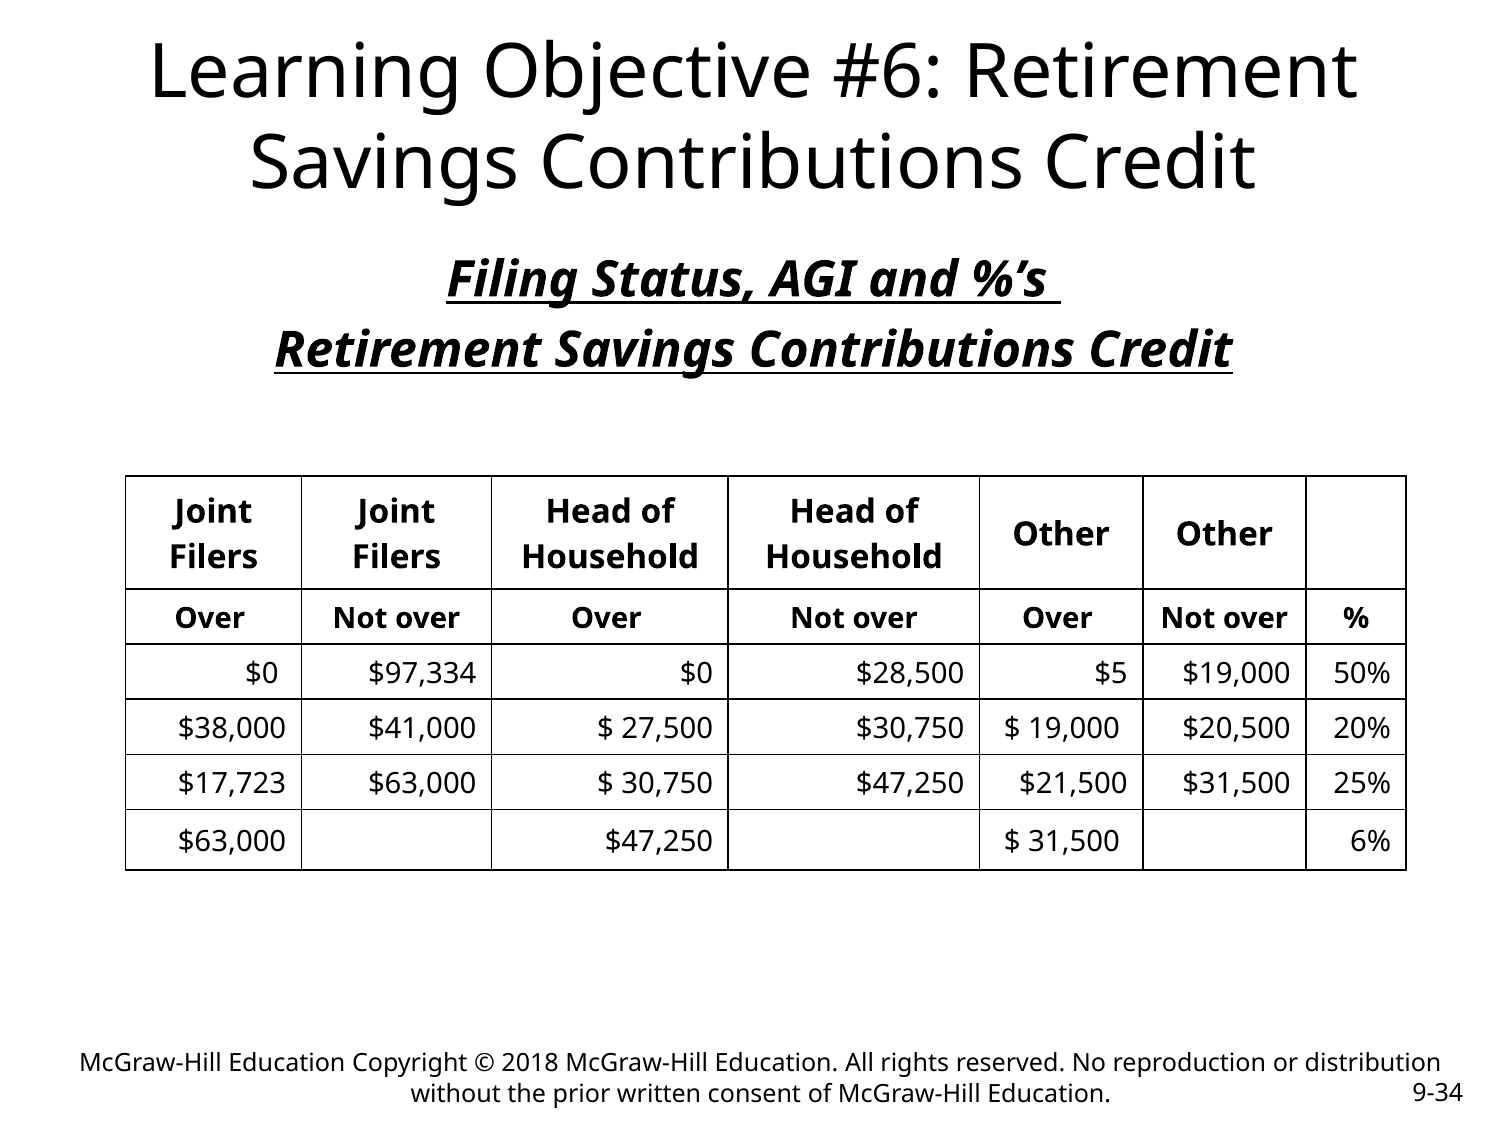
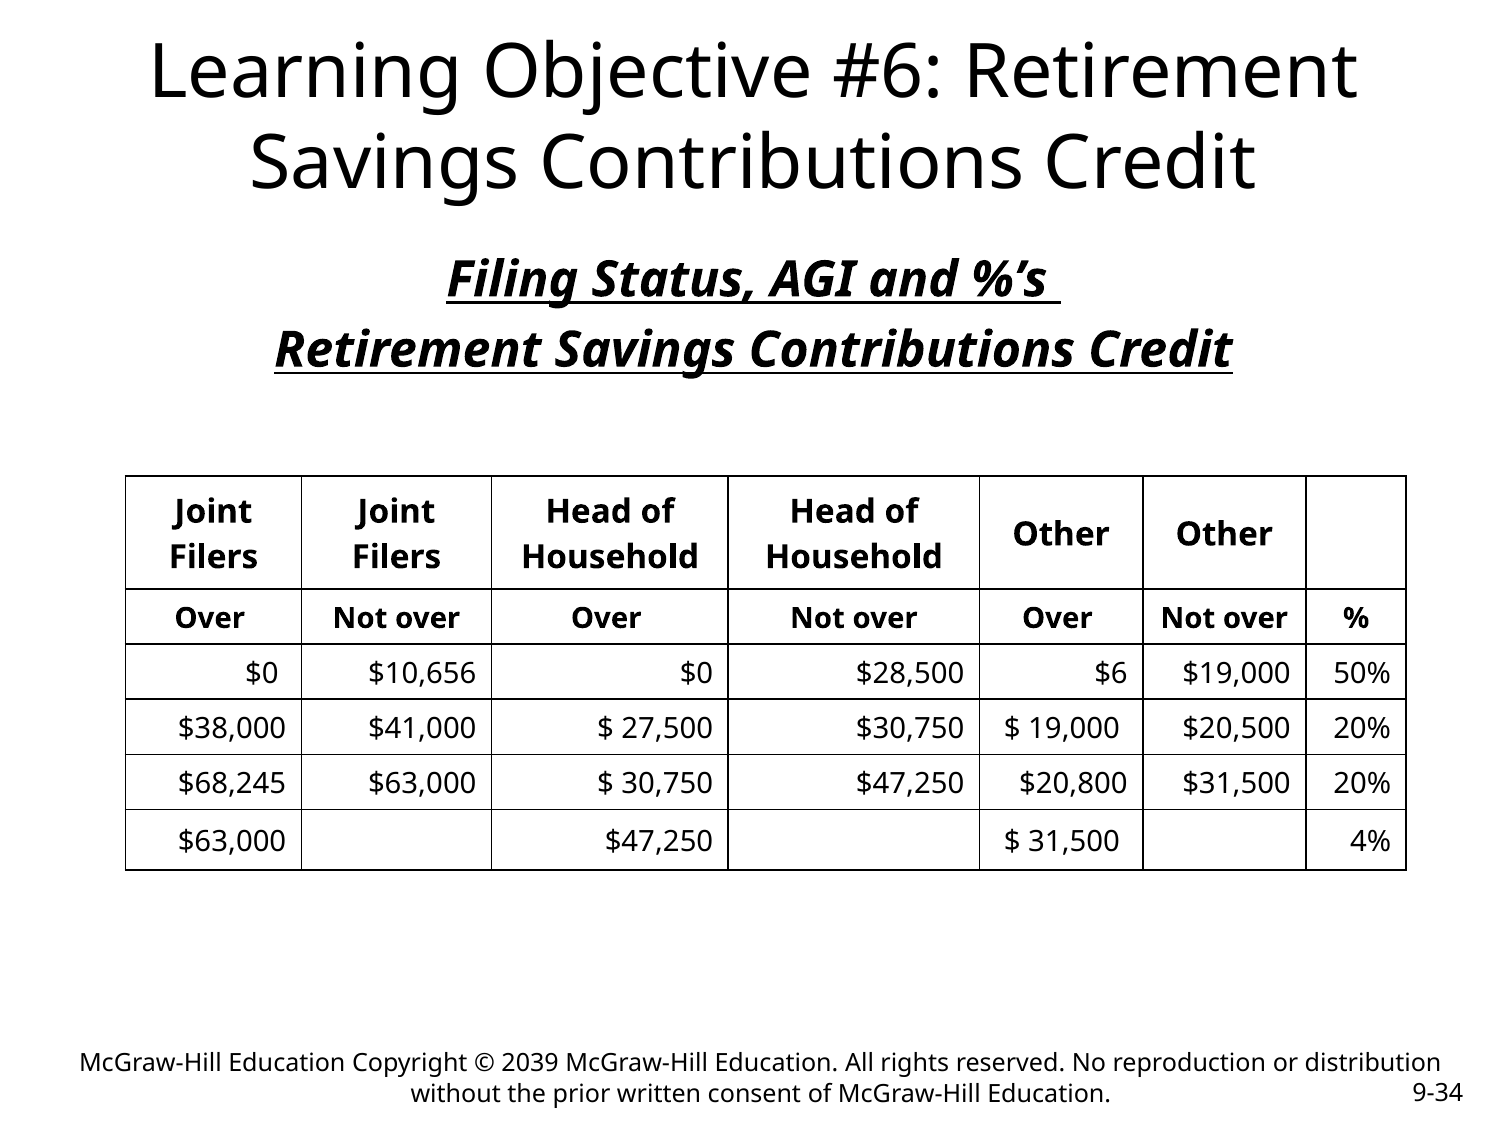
$97,334: $97,334 -> $10,656
$5: $5 -> $6
$17,723: $17,723 -> $68,245
$21,500: $21,500 -> $20,800
$31,500 25%: 25% -> 20%
6%: 6% -> 4%
2018: 2018 -> 2039
